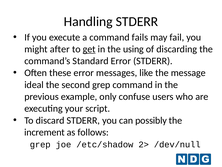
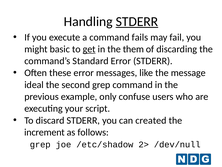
STDERR at (137, 21) underline: none -> present
after: after -> basic
using: using -> them
possibly: possibly -> created
